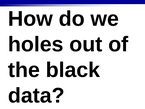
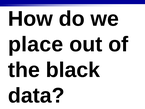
holes: holes -> place
